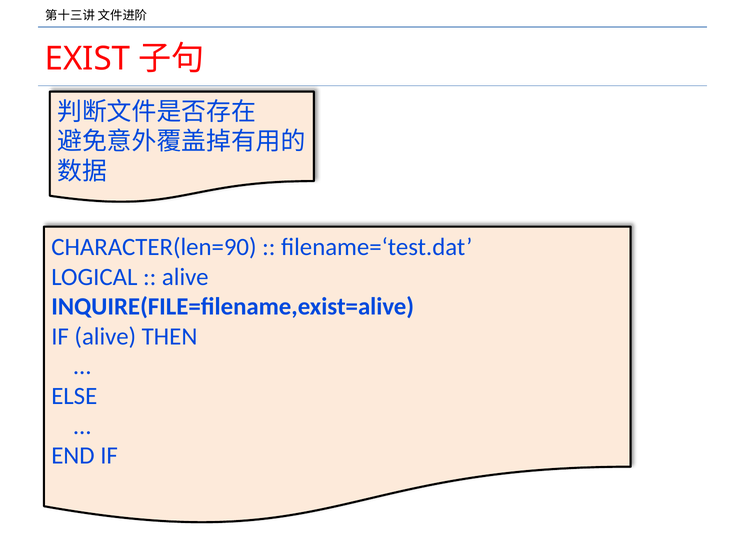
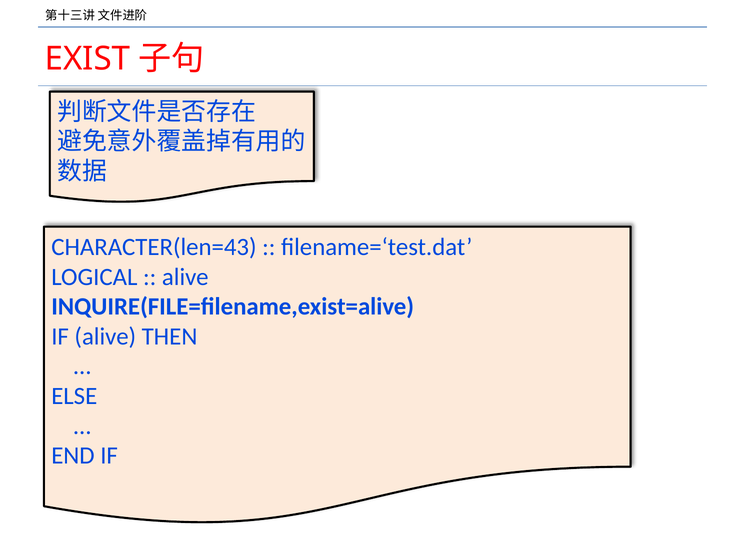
CHARACTER(len=90: CHARACTER(len=90 -> CHARACTER(len=43
